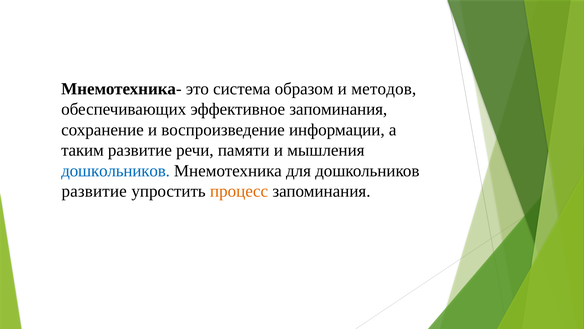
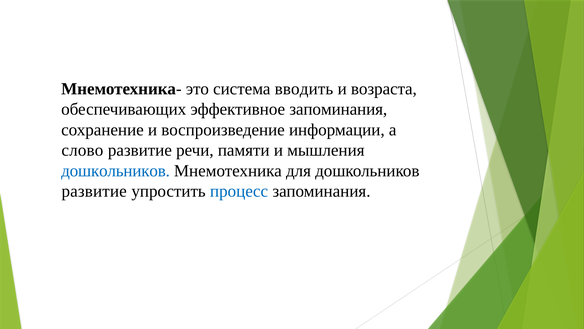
образом: образом -> вводить
методов: методов -> возраста
таким: таким -> слово
процесс colour: orange -> blue
